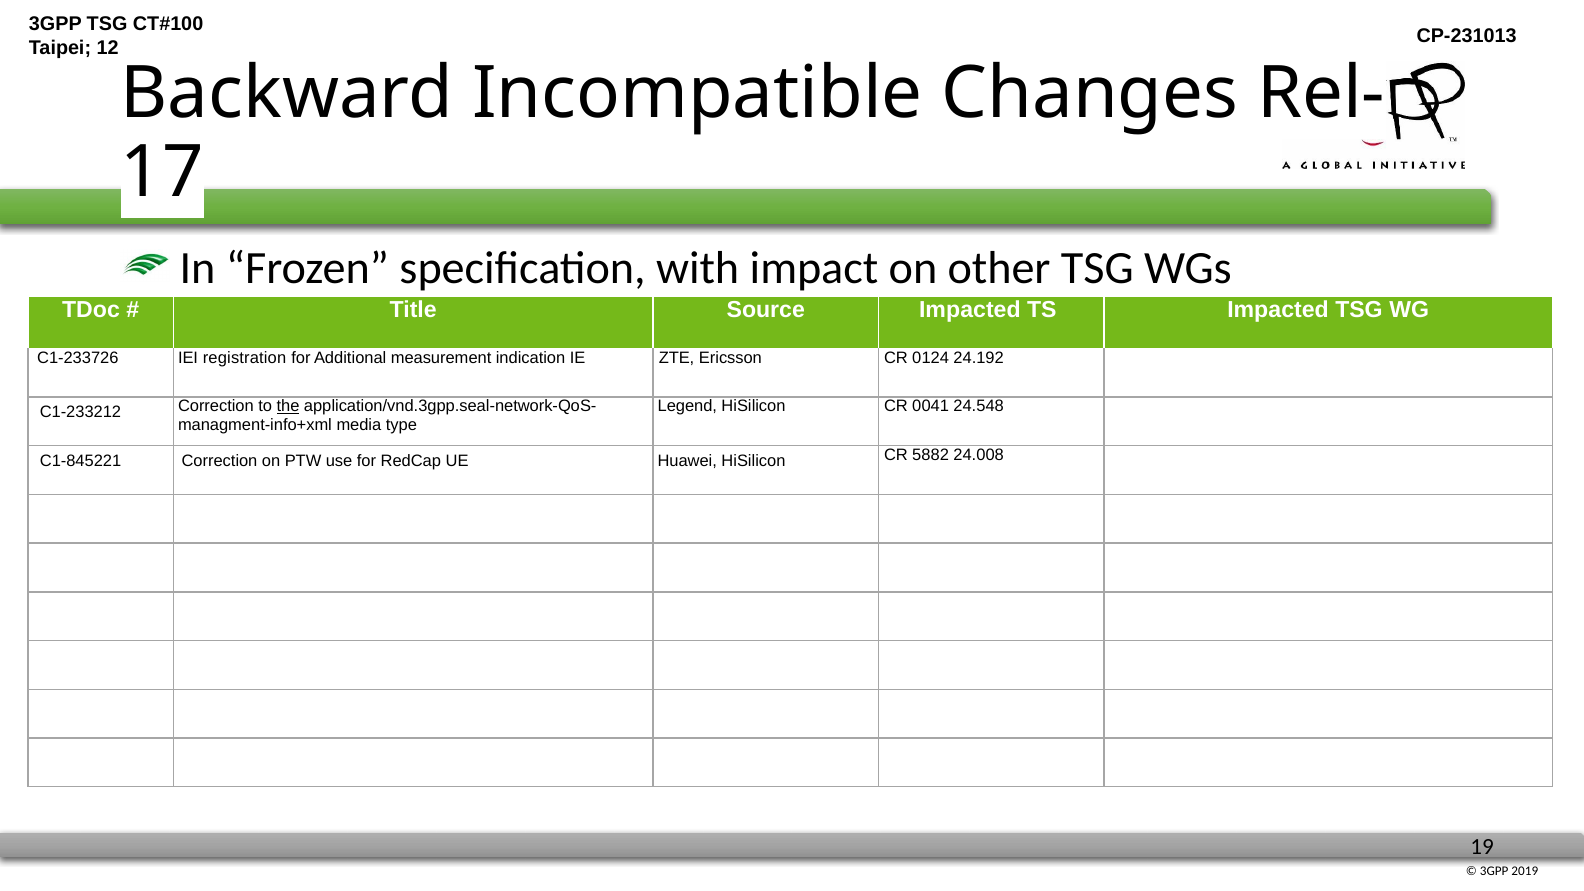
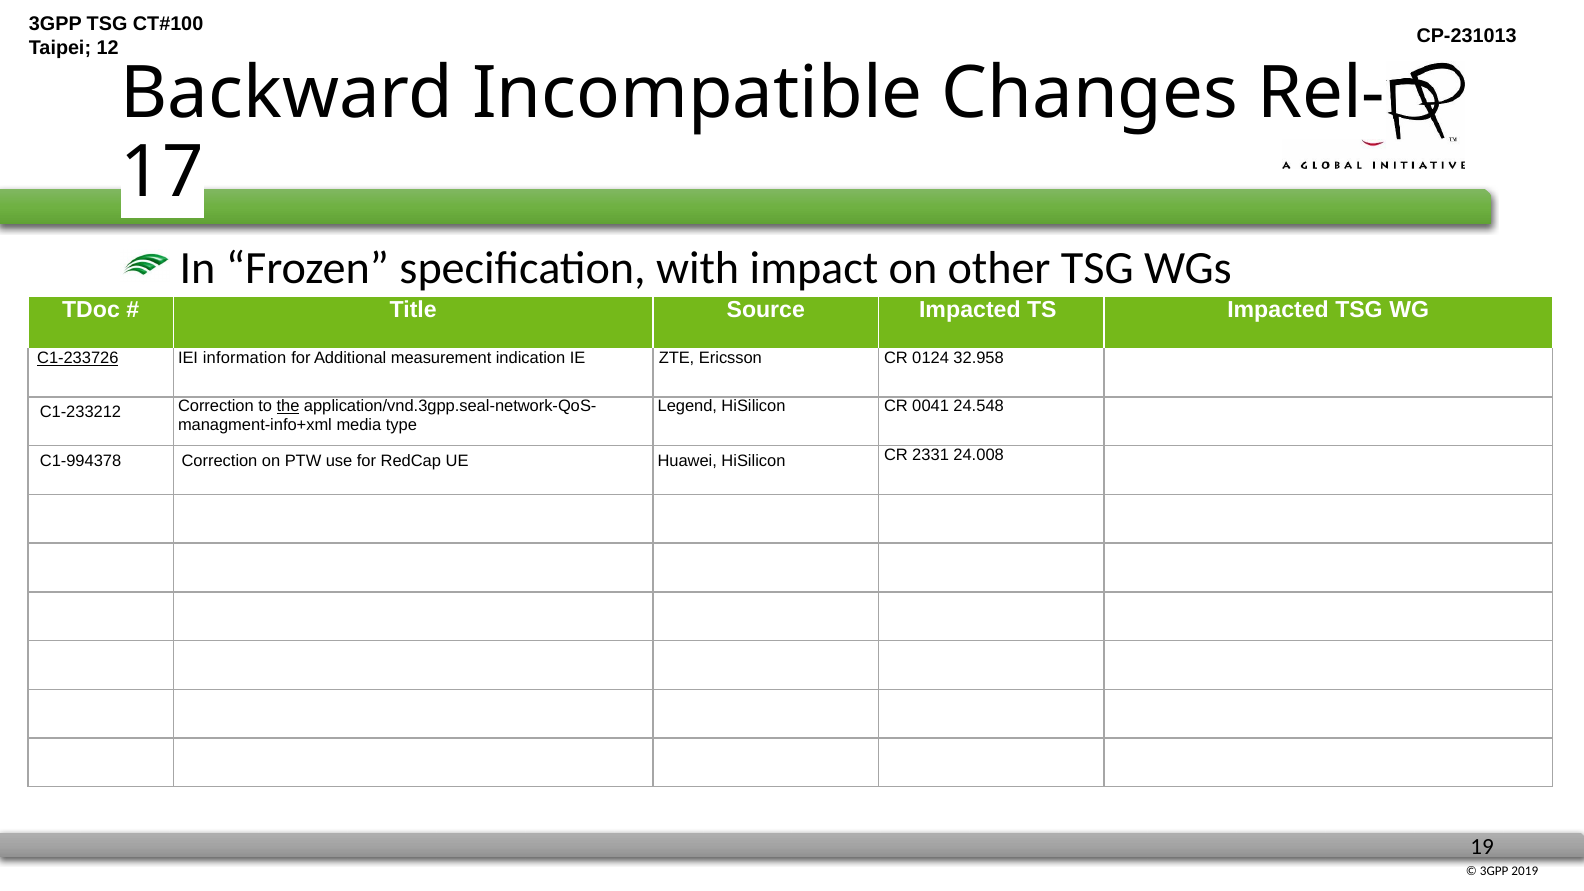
C1-233726 underline: none -> present
registration: registration -> information
24.192: 24.192 -> 32.958
C1-845221: C1-845221 -> C1-994378
5882: 5882 -> 2331
